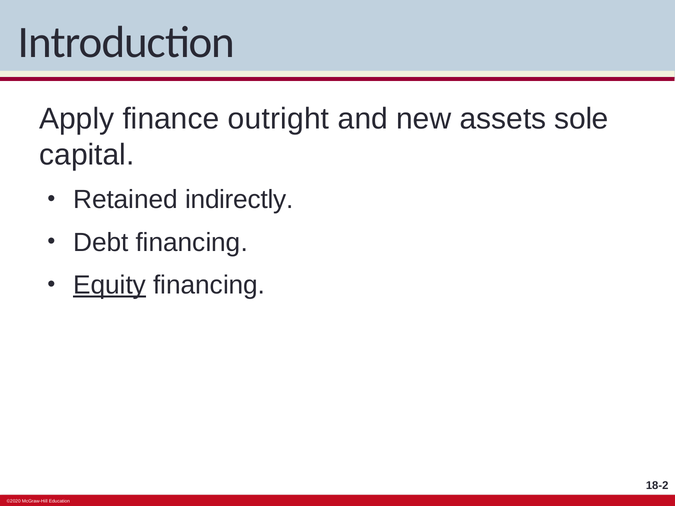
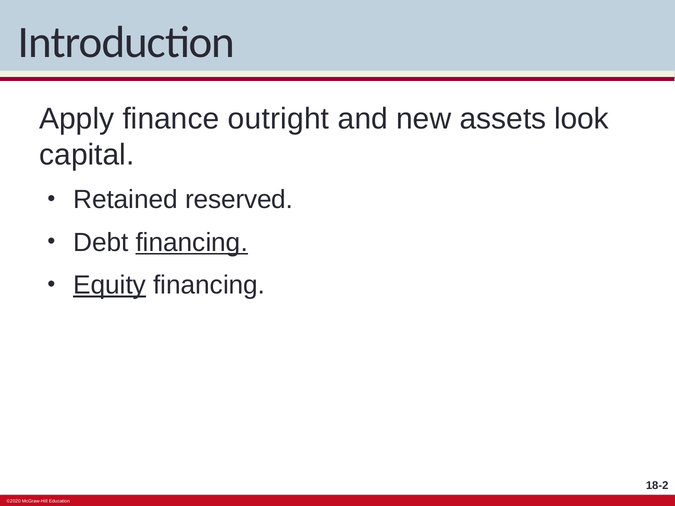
sole: sole -> look
indirectly: indirectly -> reserved
financing at (192, 243) underline: none -> present
